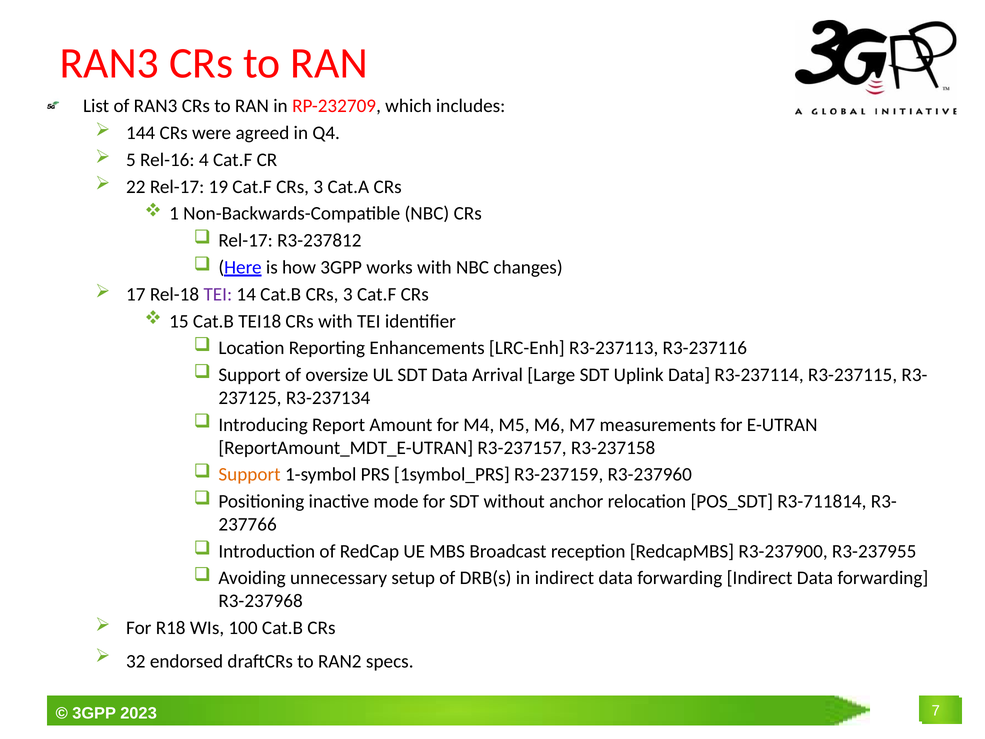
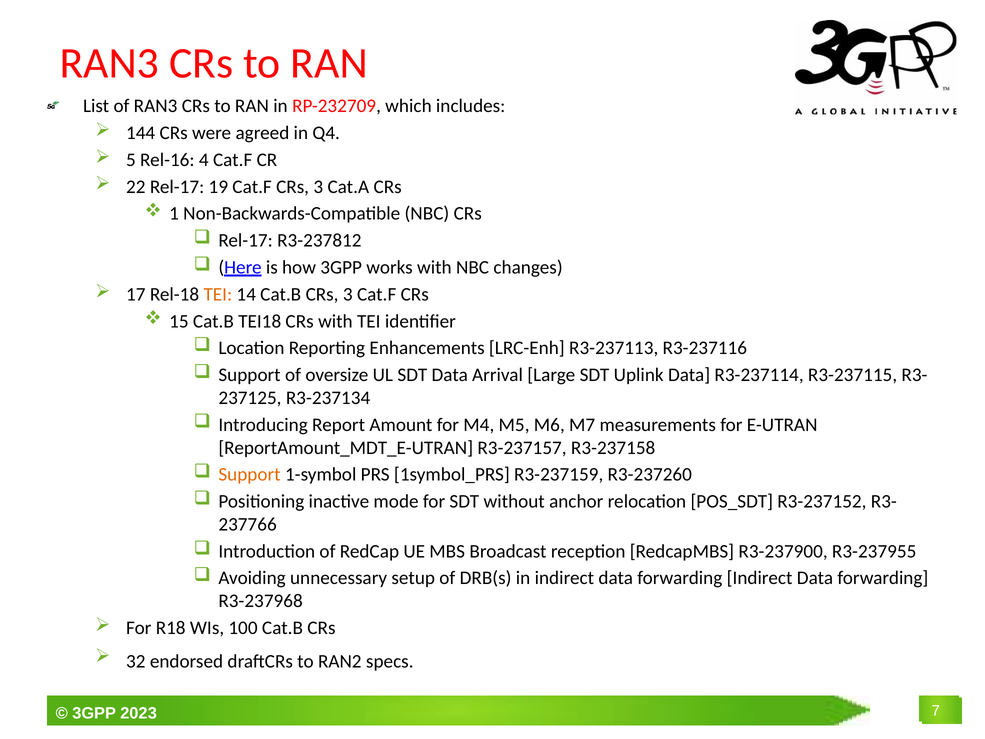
TEI at (218, 294) colour: purple -> orange
R3-237960: R3-237960 -> R3-237260
R3-711814: R3-711814 -> R3-237152
